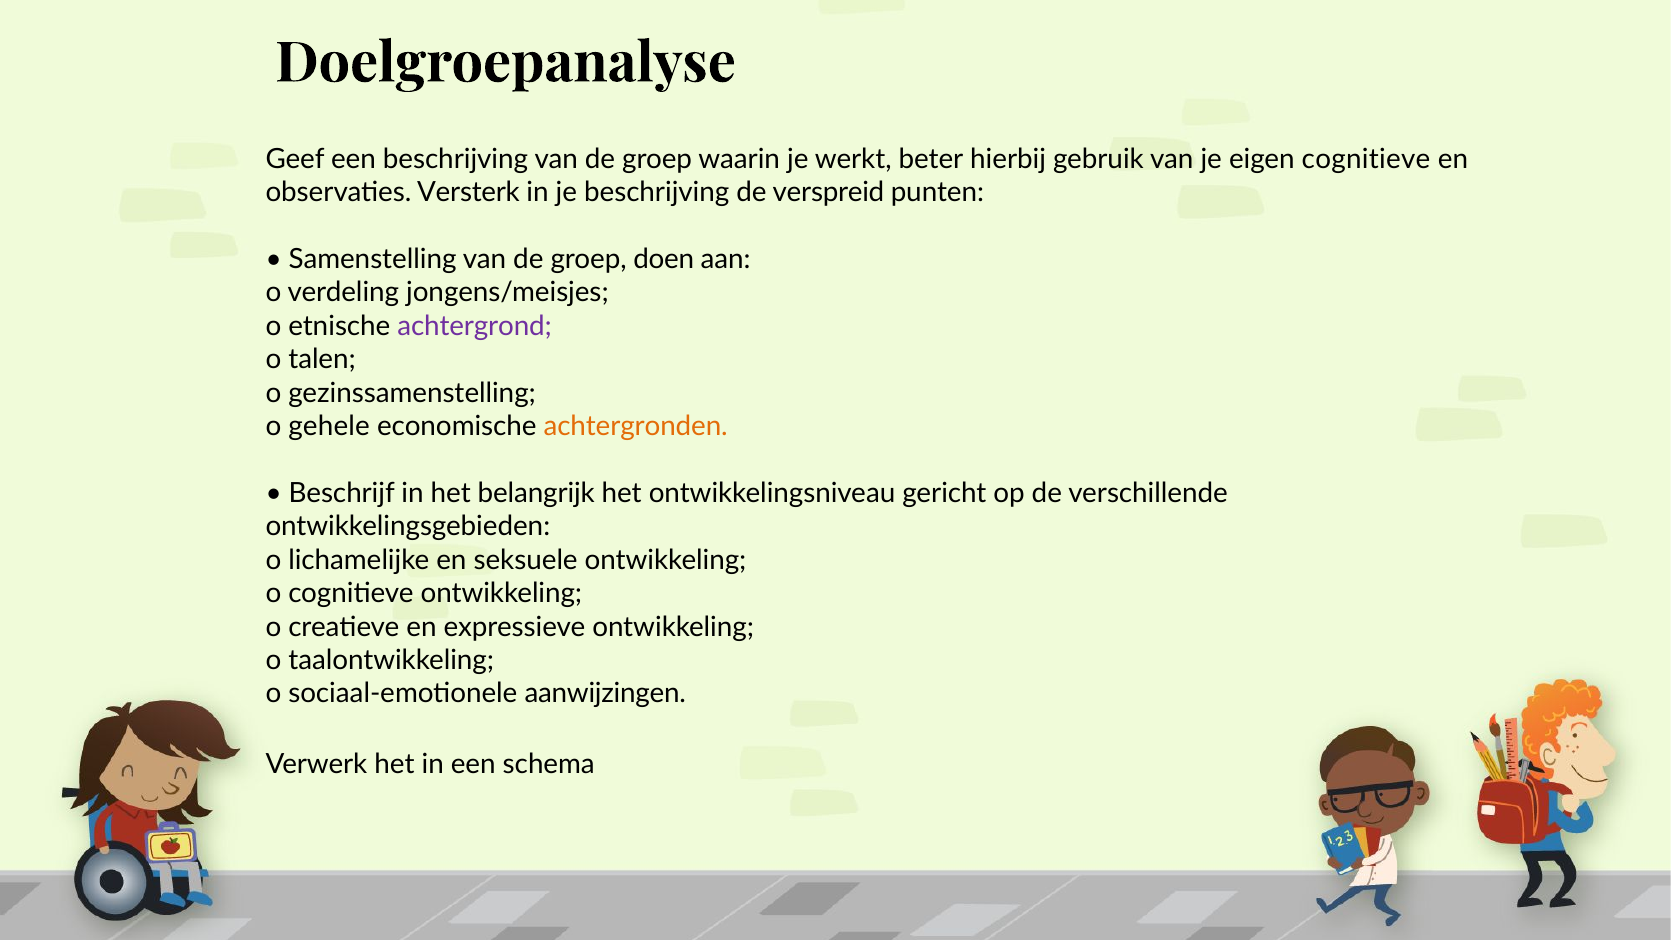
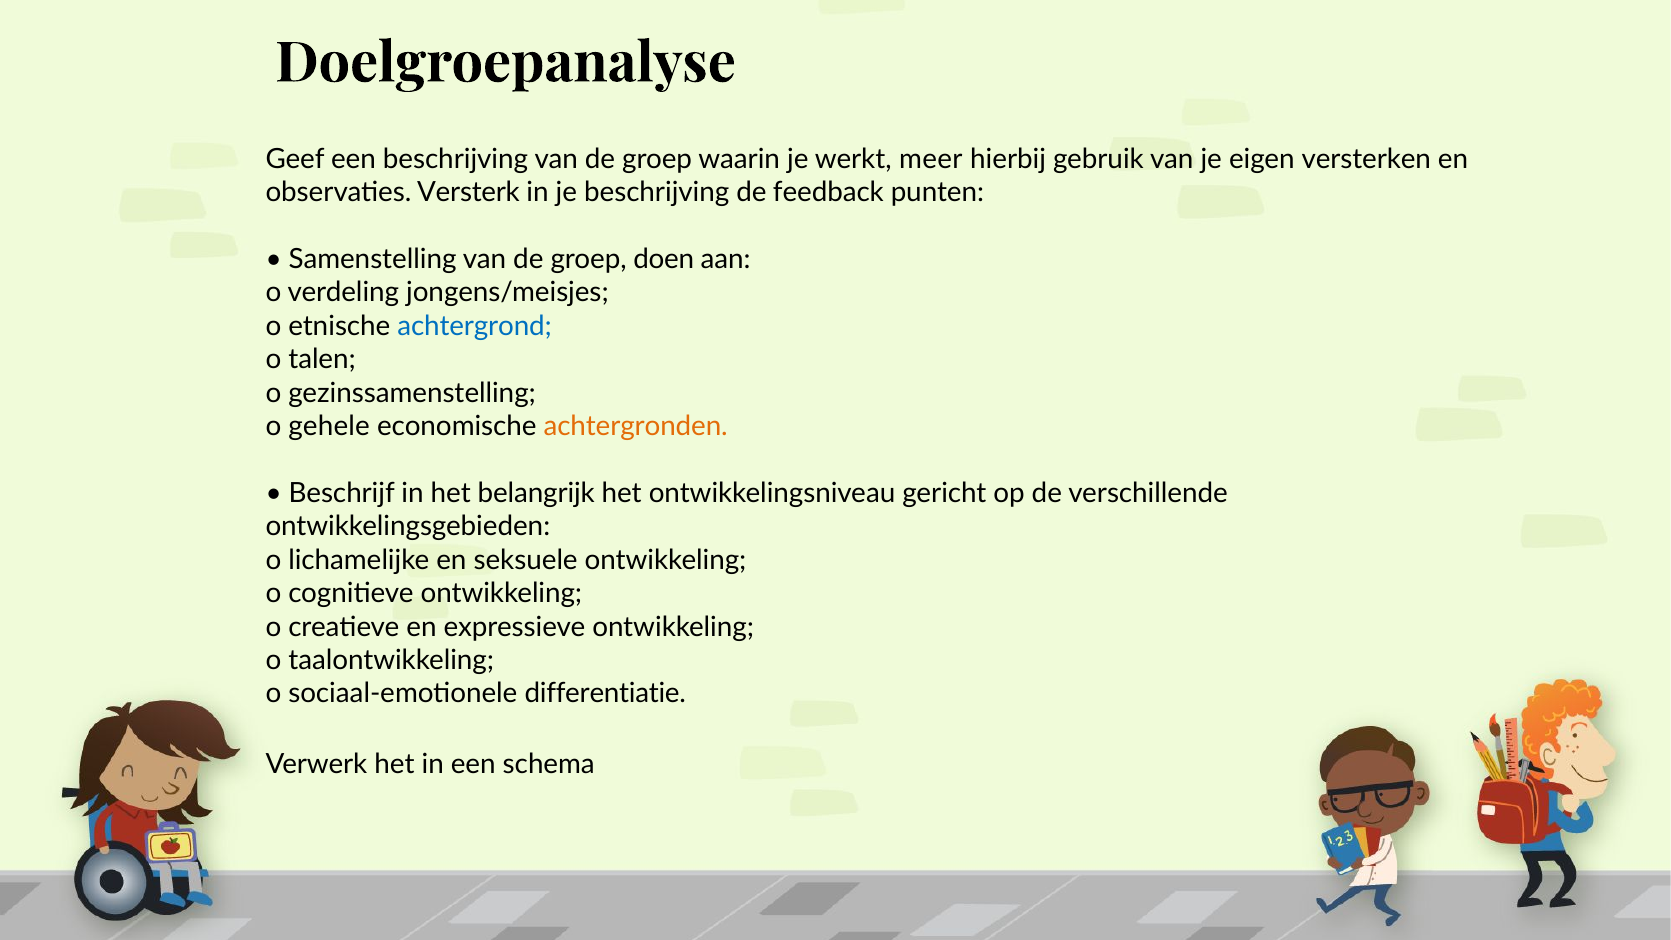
beter: beter -> meer
eigen cognitieve: cognitieve -> versterken
verspreid: verspreid -> feedback
achtergrond colour: purple -> blue
aanwijzingen: aanwijzingen -> differentiatie
